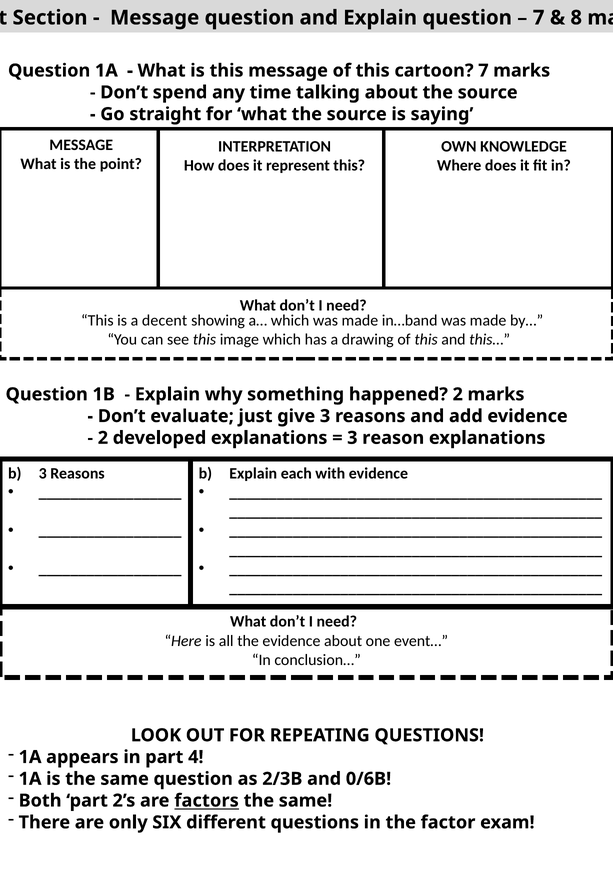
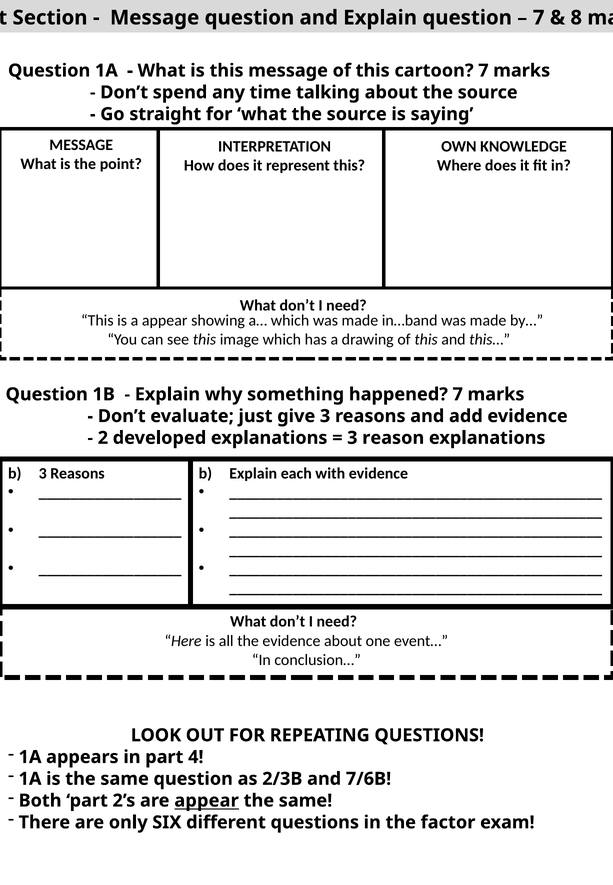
a decent: decent -> appear
happened 2: 2 -> 7
0/6B: 0/6B -> 7/6B
are factors: factors -> appear
